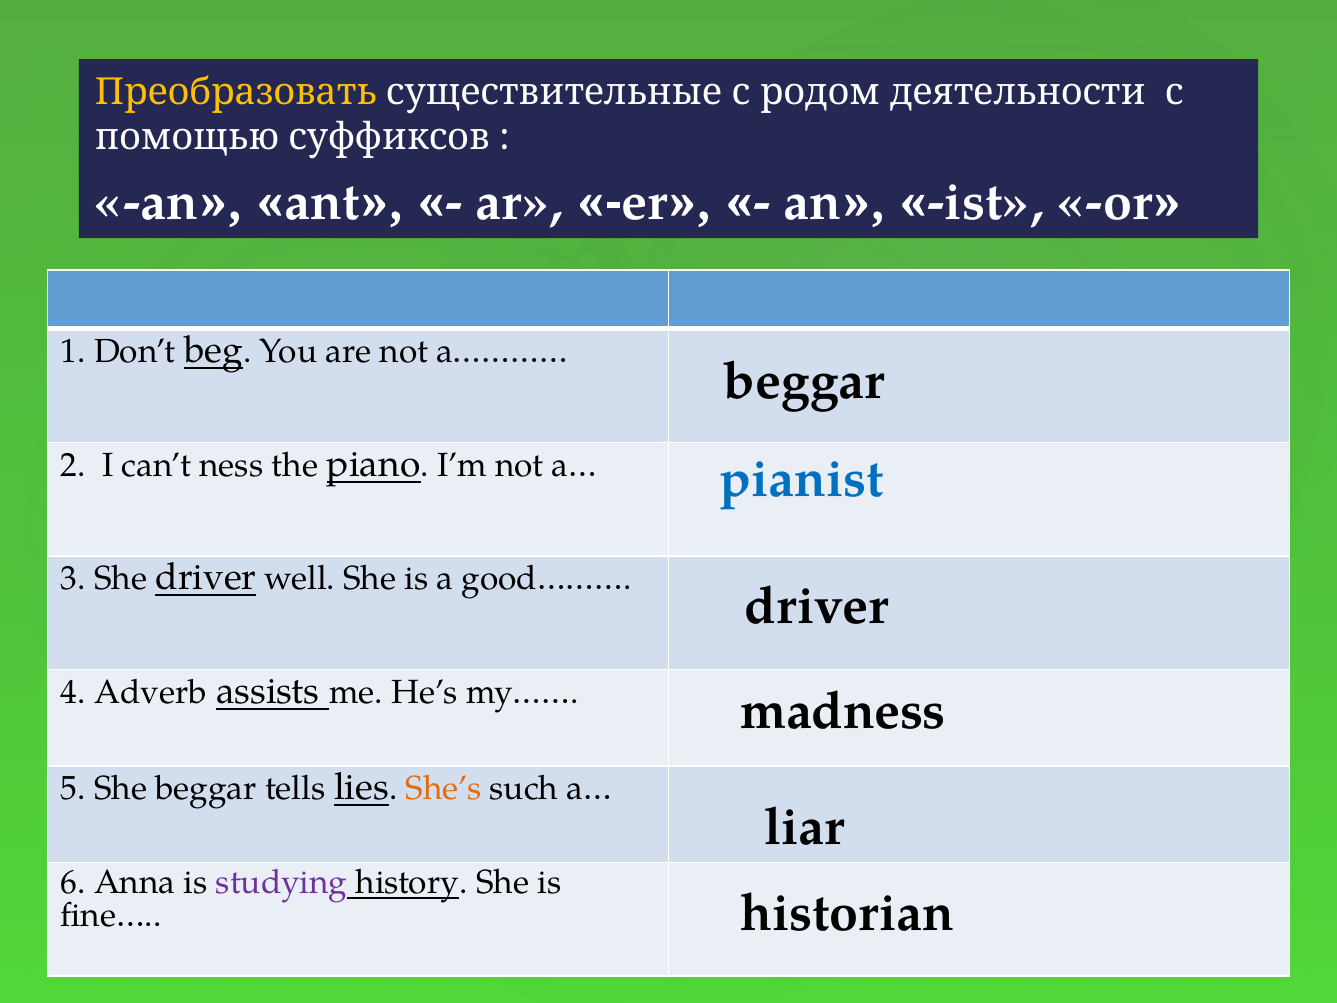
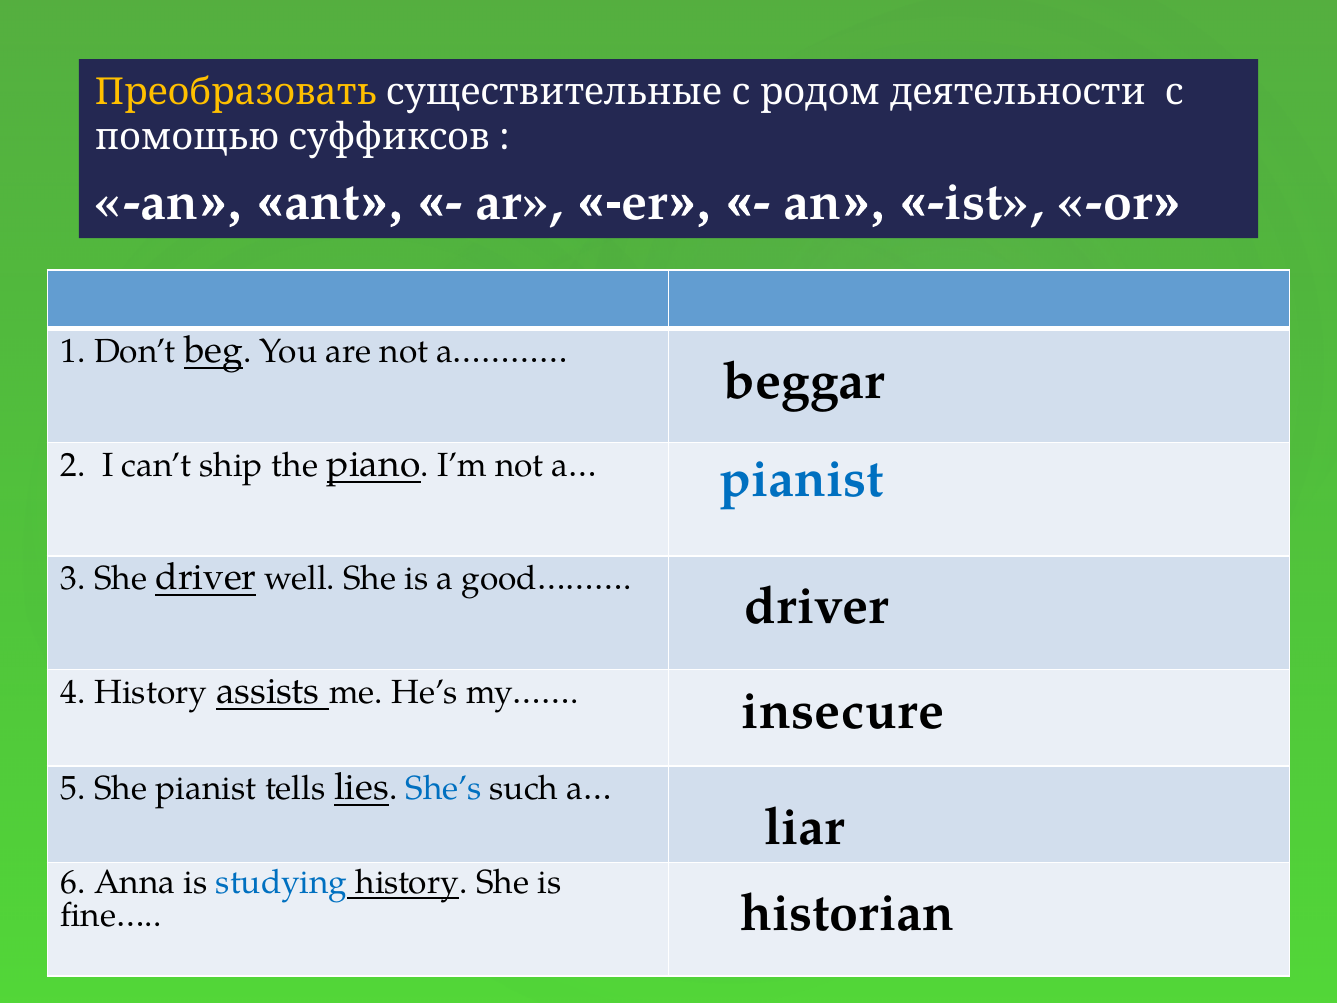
ness: ness -> ship
4 Adverb: Adverb -> History
madness: madness -> insecure
She beggar: beggar -> pianist
She’s colour: orange -> blue
studying colour: purple -> blue
